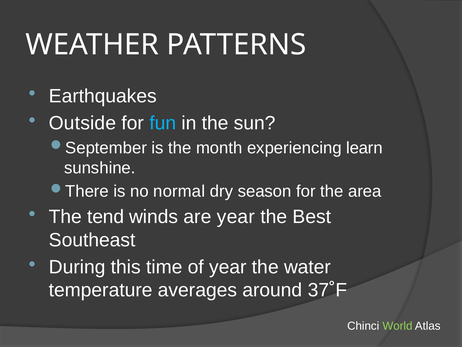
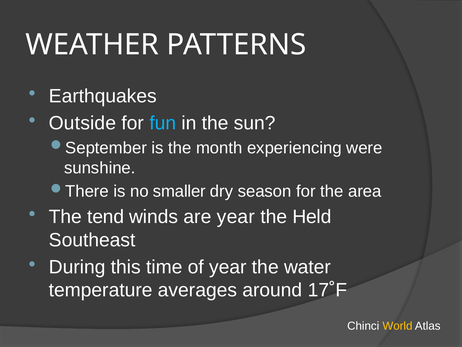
learn: learn -> were
normal: normal -> smaller
Best: Best -> Held
37˚F: 37˚F -> 17˚F
World colour: light green -> yellow
